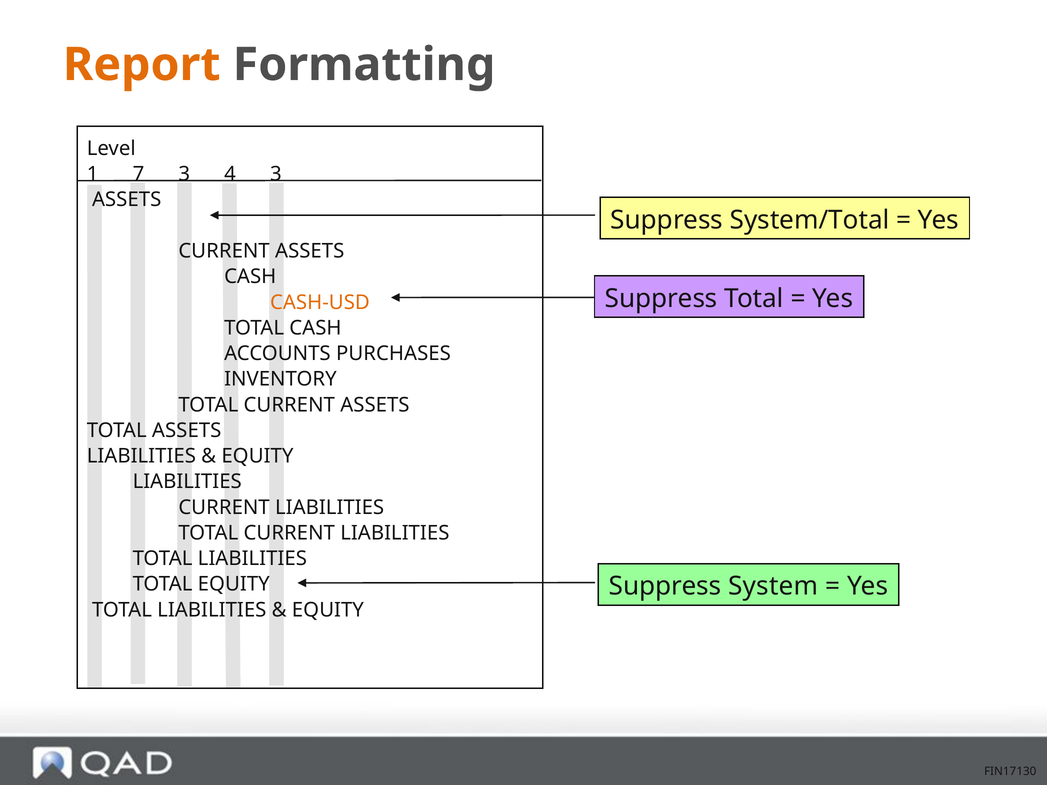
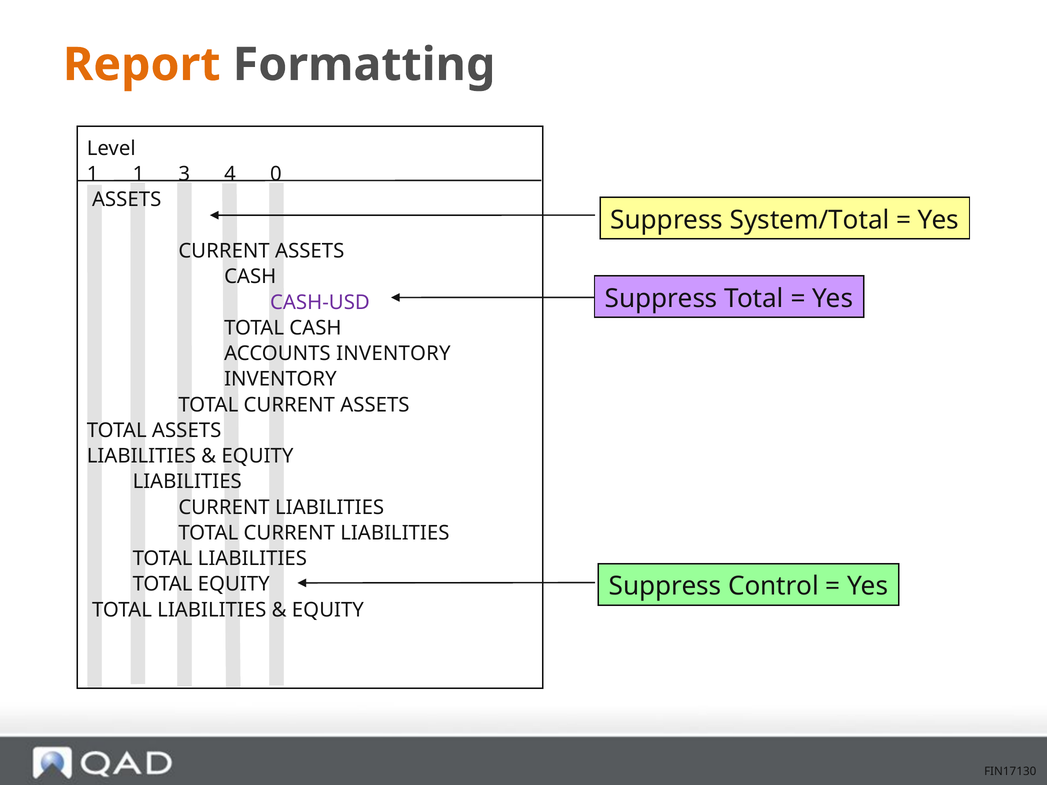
1 7: 7 -> 1
4 3: 3 -> 0
CASH-USD colour: orange -> purple
ACCOUNTS PURCHASES: PURCHASES -> INVENTORY
System: System -> Control
